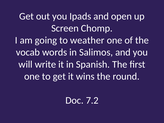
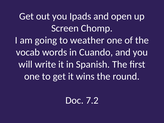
Salimos: Salimos -> Cuando
